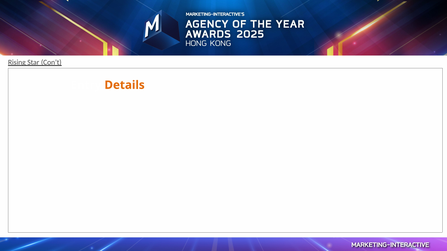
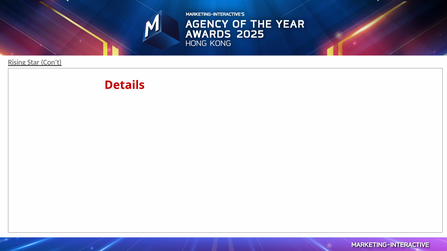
Details colour: orange -> red
